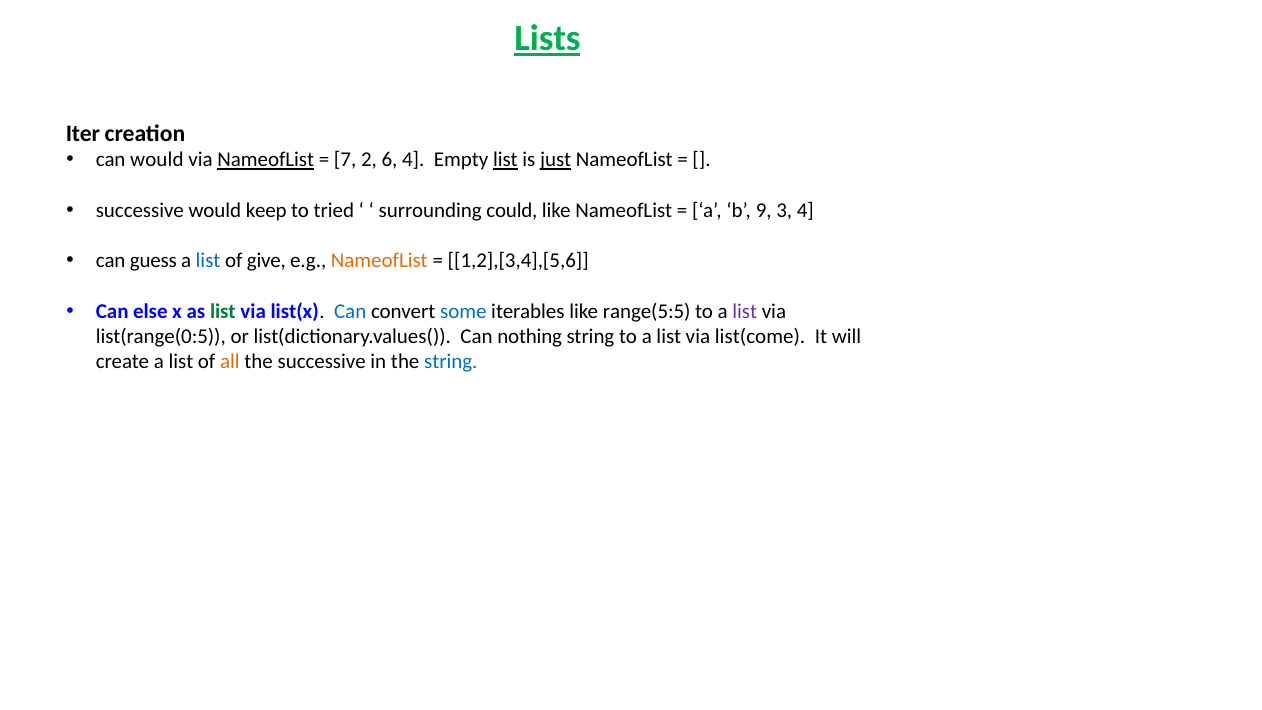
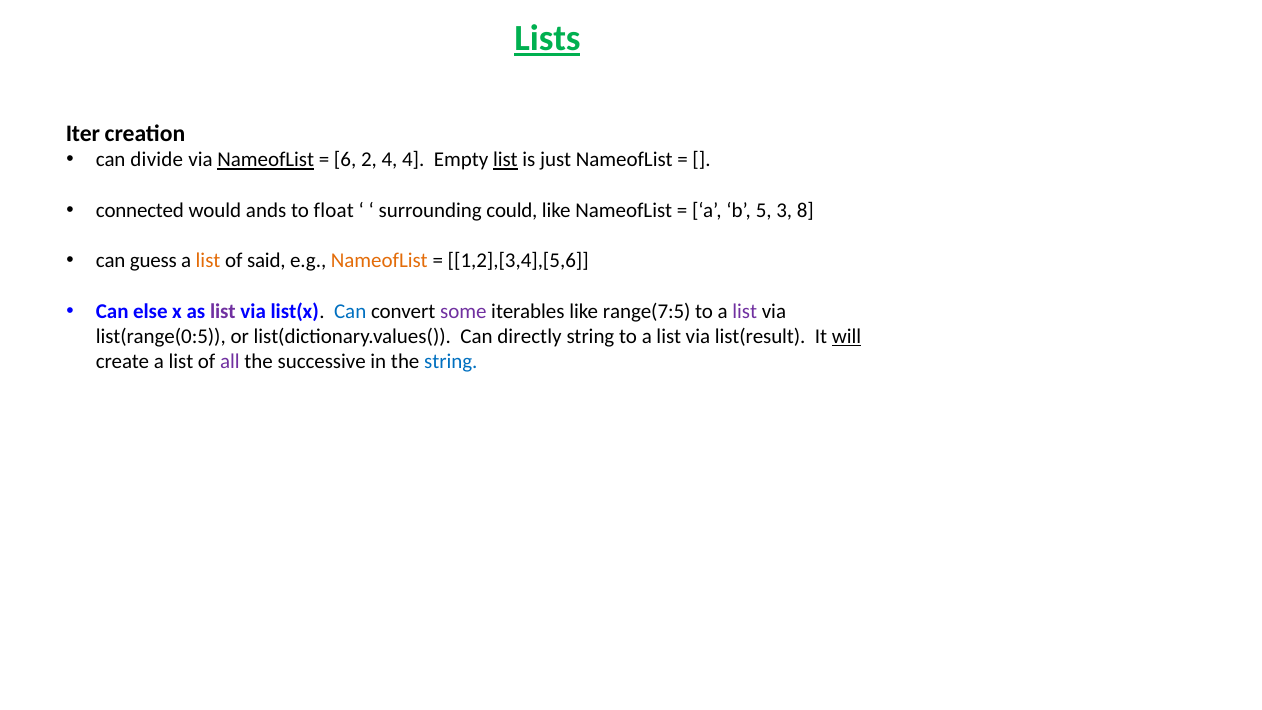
can would: would -> divide
7: 7 -> 6
2 6: 6 -> 4
just underline: present -> none
successive at (140, 210): successive -> connected
keep: keep -> ands
tried: tried -> float
9: 9 -> 5
3 4: 4 -> 8
list at (208, 261) colour: blue -> orange
give: give -> said
list at (223, 311) colour: green -> purple
some colour: blue -> purple
range(5:5: range(5:5 -> range(7:5
nothing: nothing -> directly
list(come: list(come -> list(result
will underline: none -> present
all colour: orange -> purple
